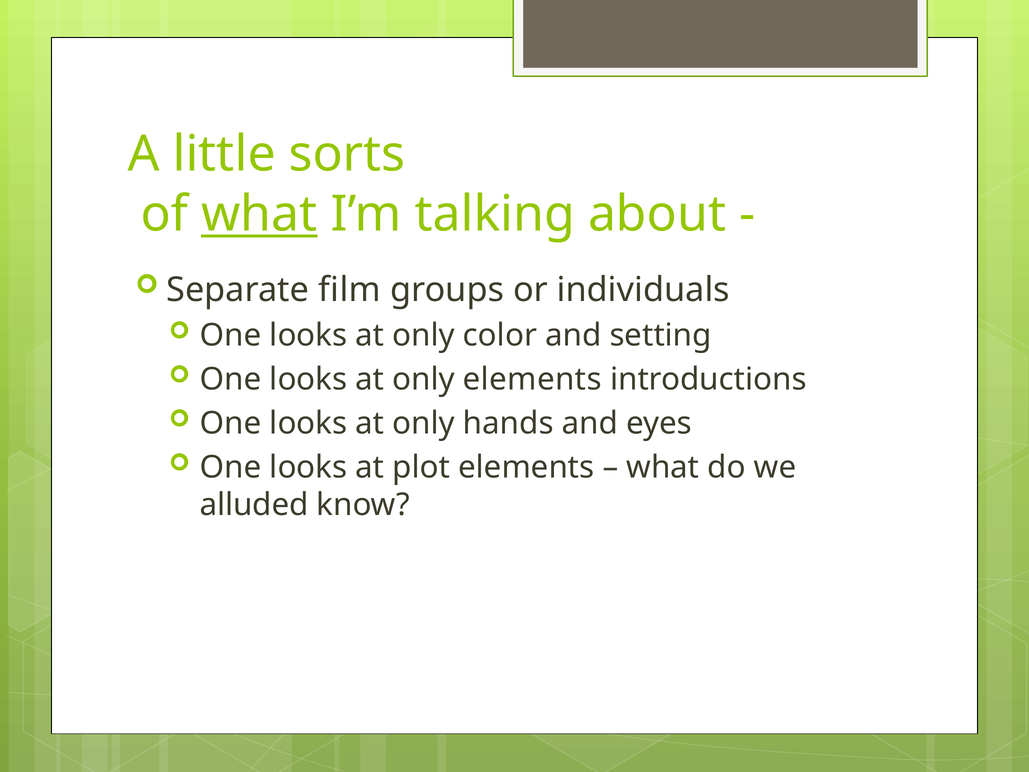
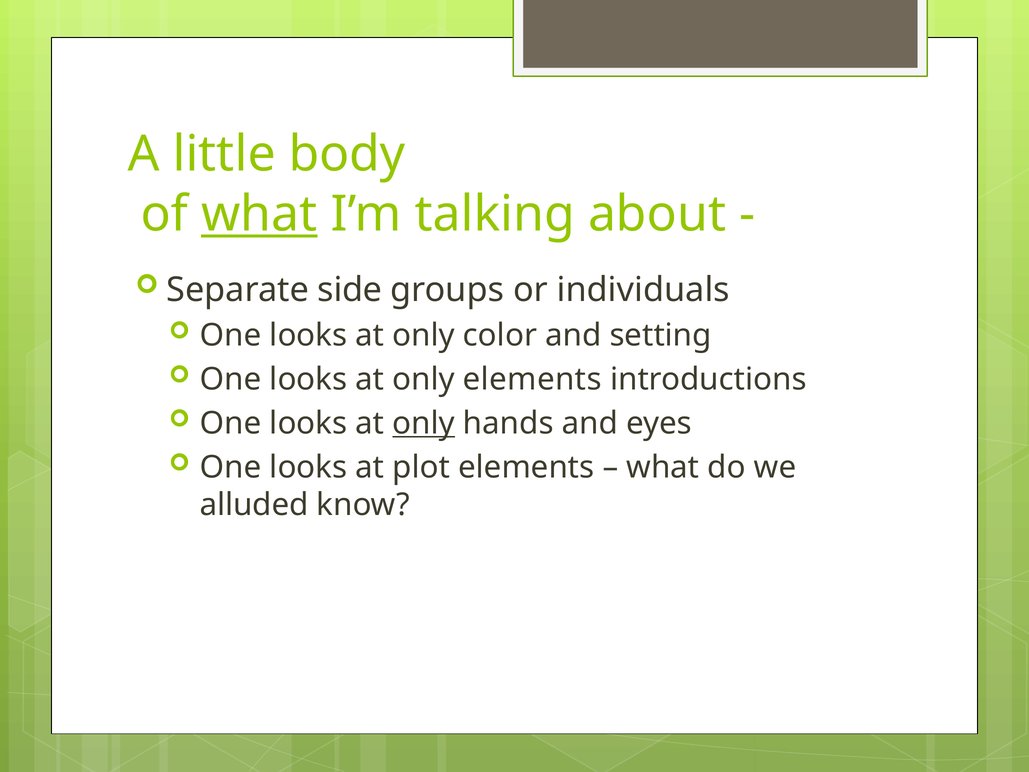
sorts: sorts -> body
film: film -> side
only at (424, 423) underline: none -> present
